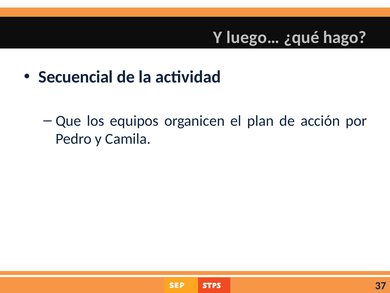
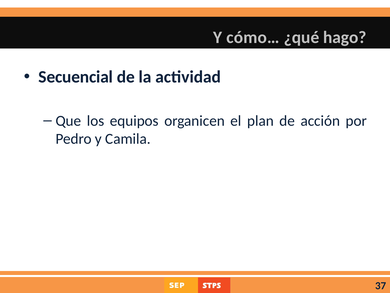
luego…: luego… -> cómo…
